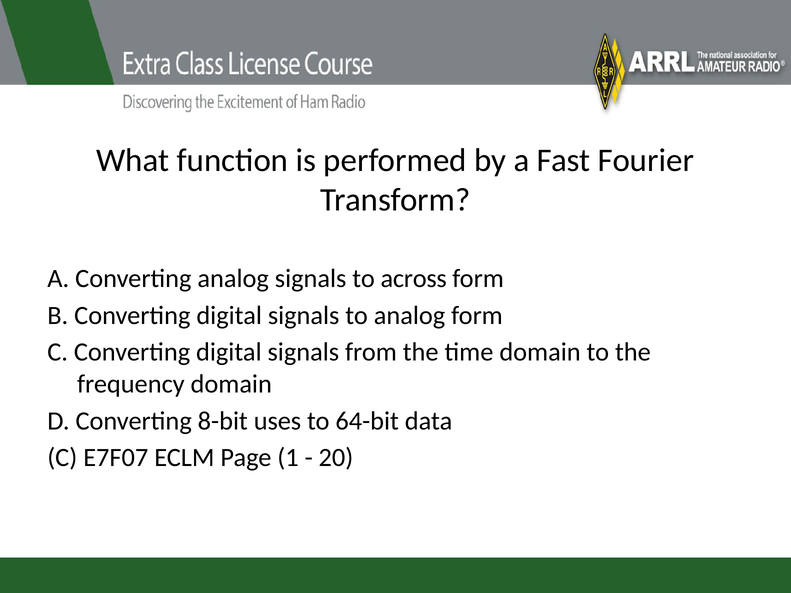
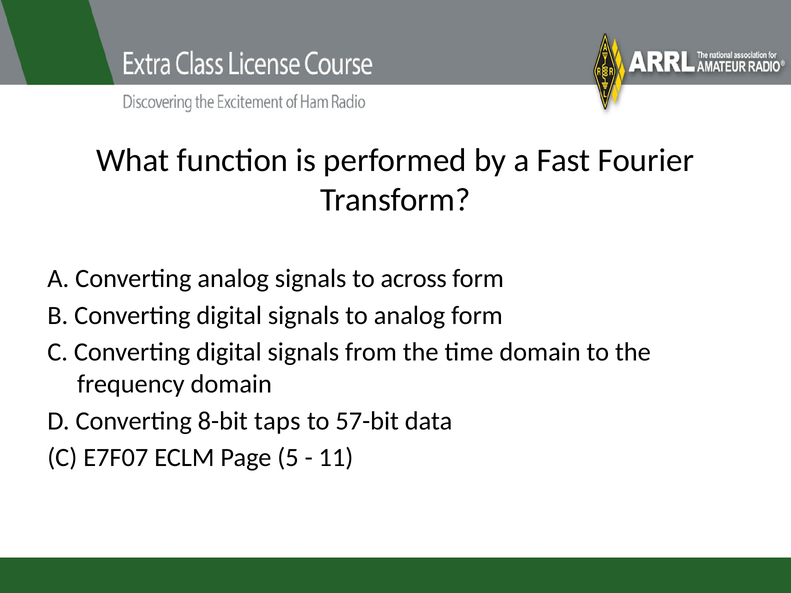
uses: uses -> taps
64-bit: 64-bit -> 57-bit
1: 1 -> 5
20: 20 -> 11
